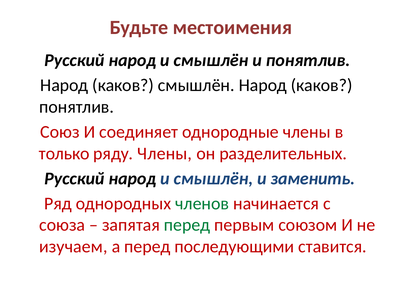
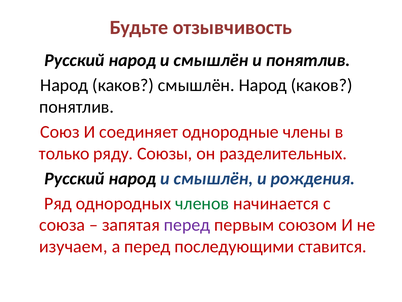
местоимения: местоимения -> отзывчивость
ряду Члены: Члены -> Союзы
заменить: заменить -> рождения
перед at (187, 225) colour: green -> purple
